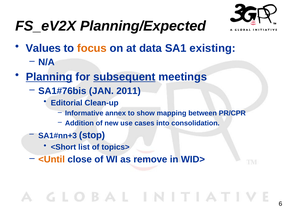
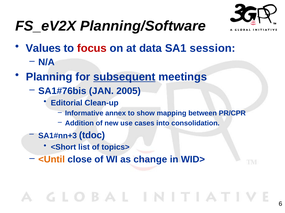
Planning/Expected: Planning/Expected -> Planning/Software
focus colour: orange -> red
existing: existing -> session
Planning underline: present -> none
2011: 2011 -> 2005
stop: stop -> tdoc
remove: remove -> change
